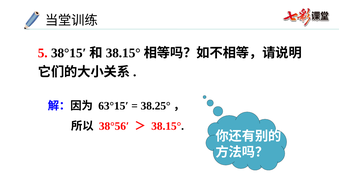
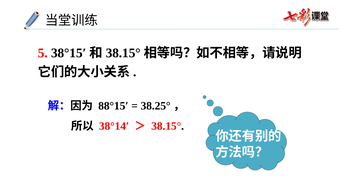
63°15′: 63°15′ -> 88°15′
38°56′: 38°56′ -> 38°14′
